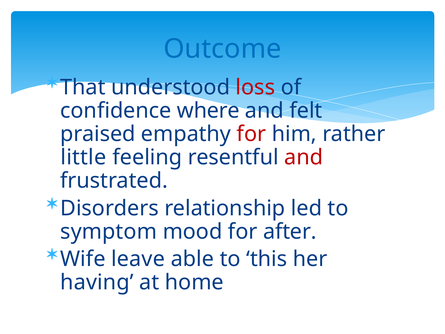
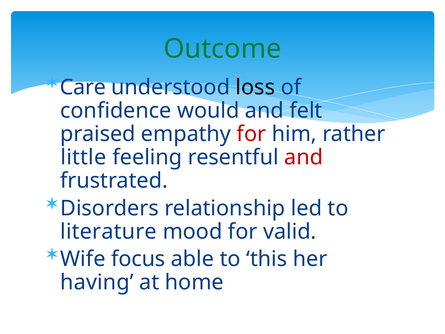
Outcome colour: blue -> green
That: That -> Care
loss colour: red -> black
where: where -> would
symptom: symptom -> literature
after: after -> valid
leave: leave -> focus
